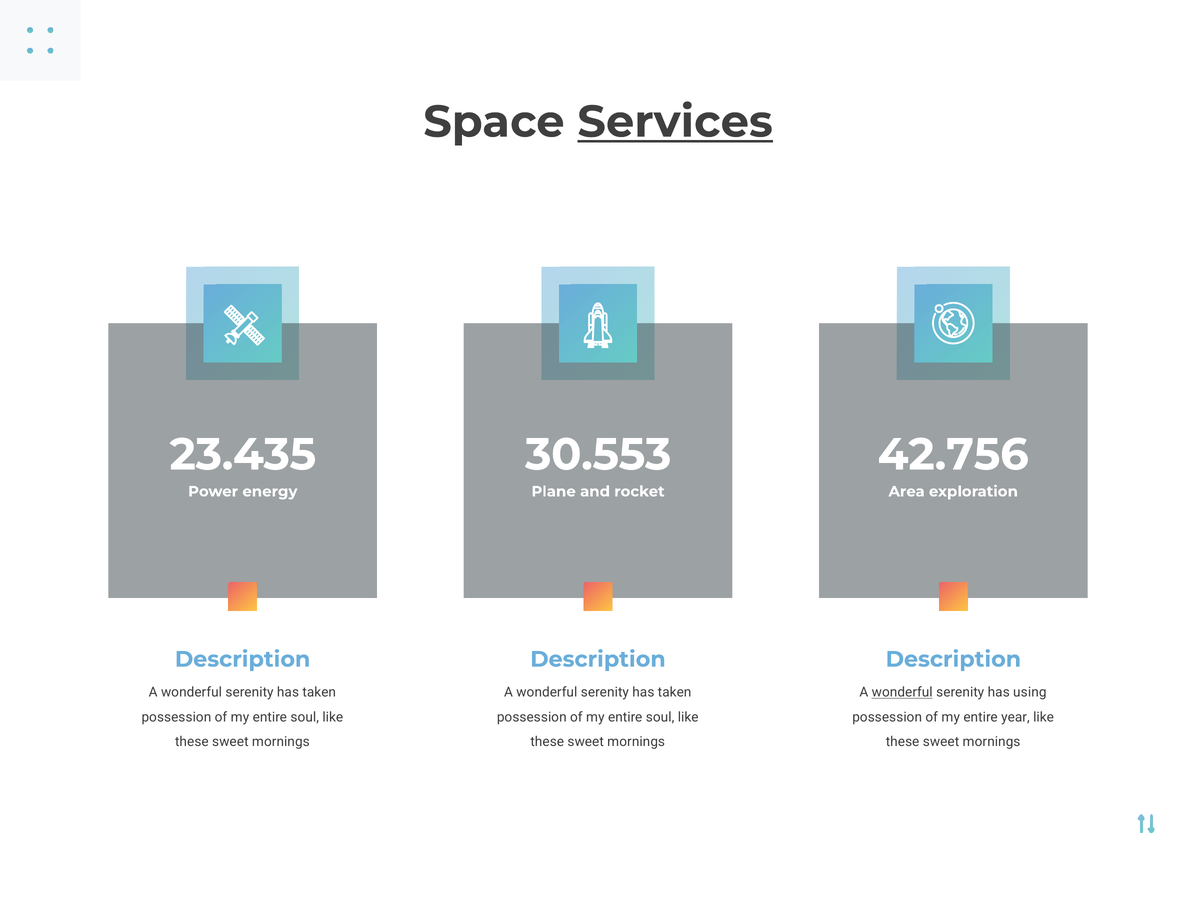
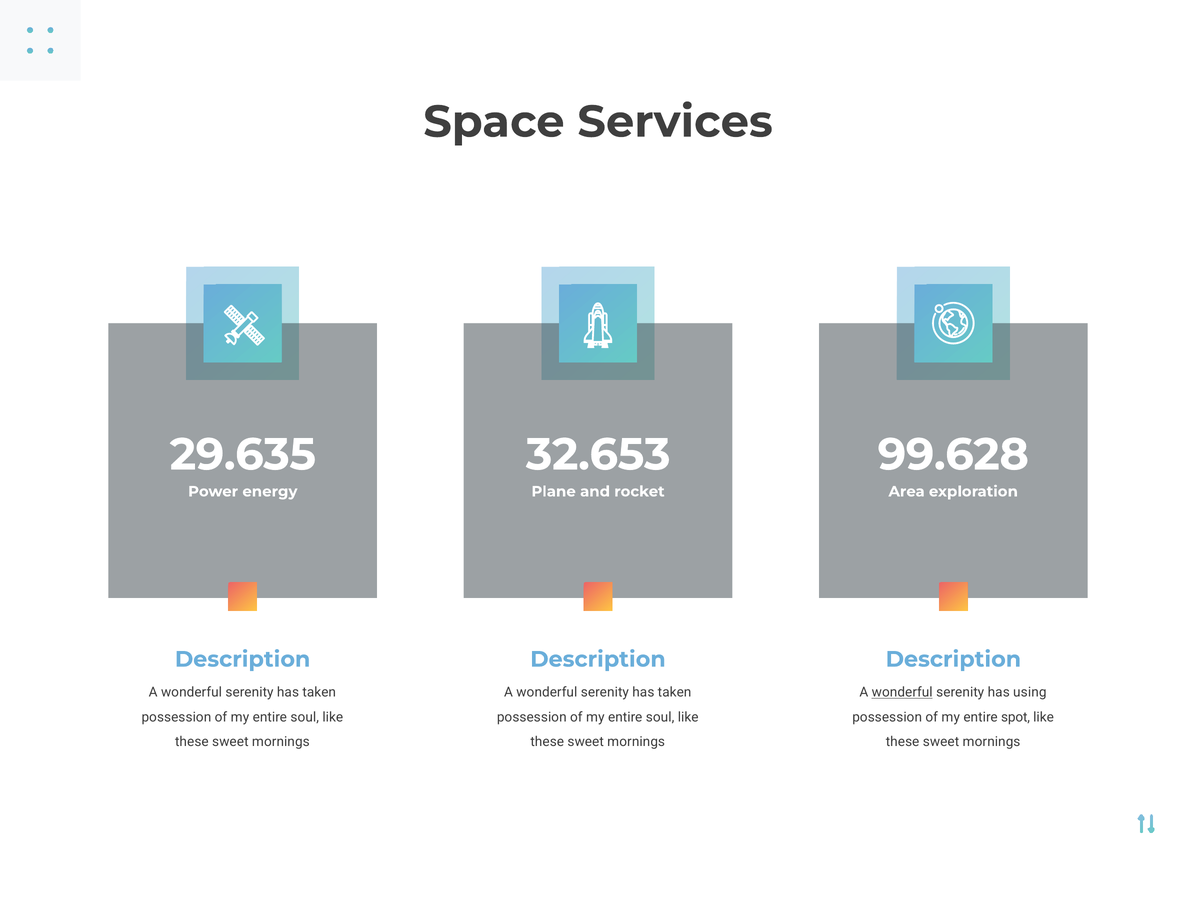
Services underline: present -> none
23.435: 23.435 -> 29.635
30.553: 30.553 -> 32.653
42.756: 42.756 -> 99.628
year: year -> spot
